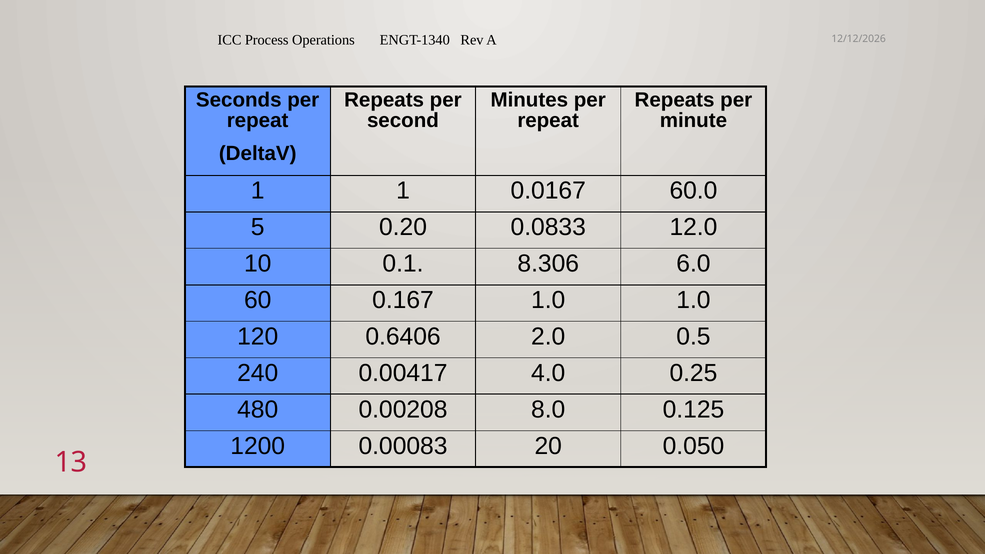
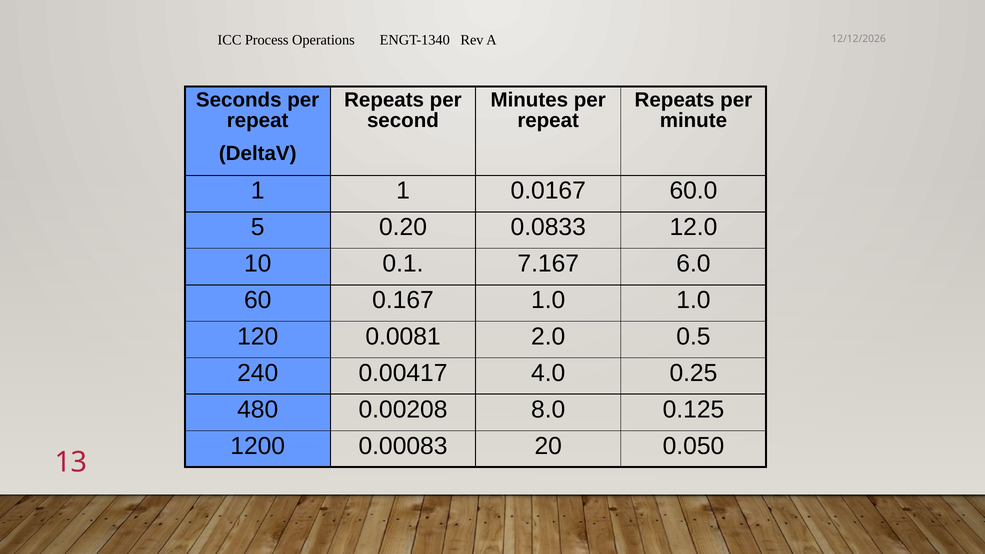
8.306: 8.306 -> 7.167
0.6406: 0.6406 -> 0.0081
